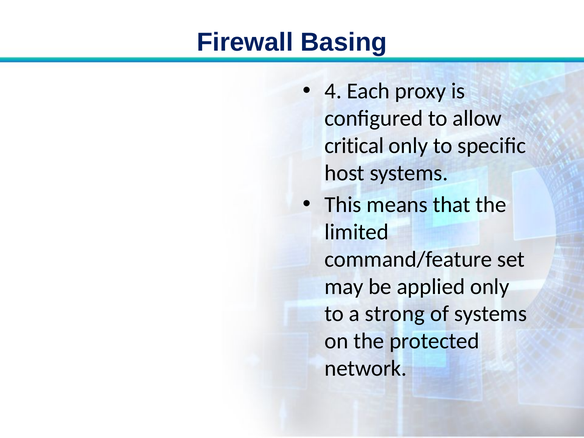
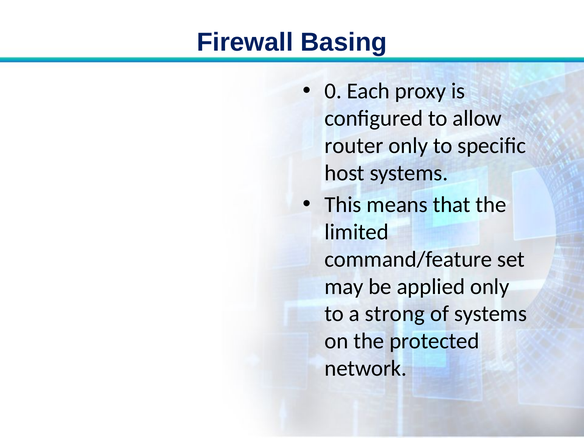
4: 4 -> 0
critical: critical -> router
